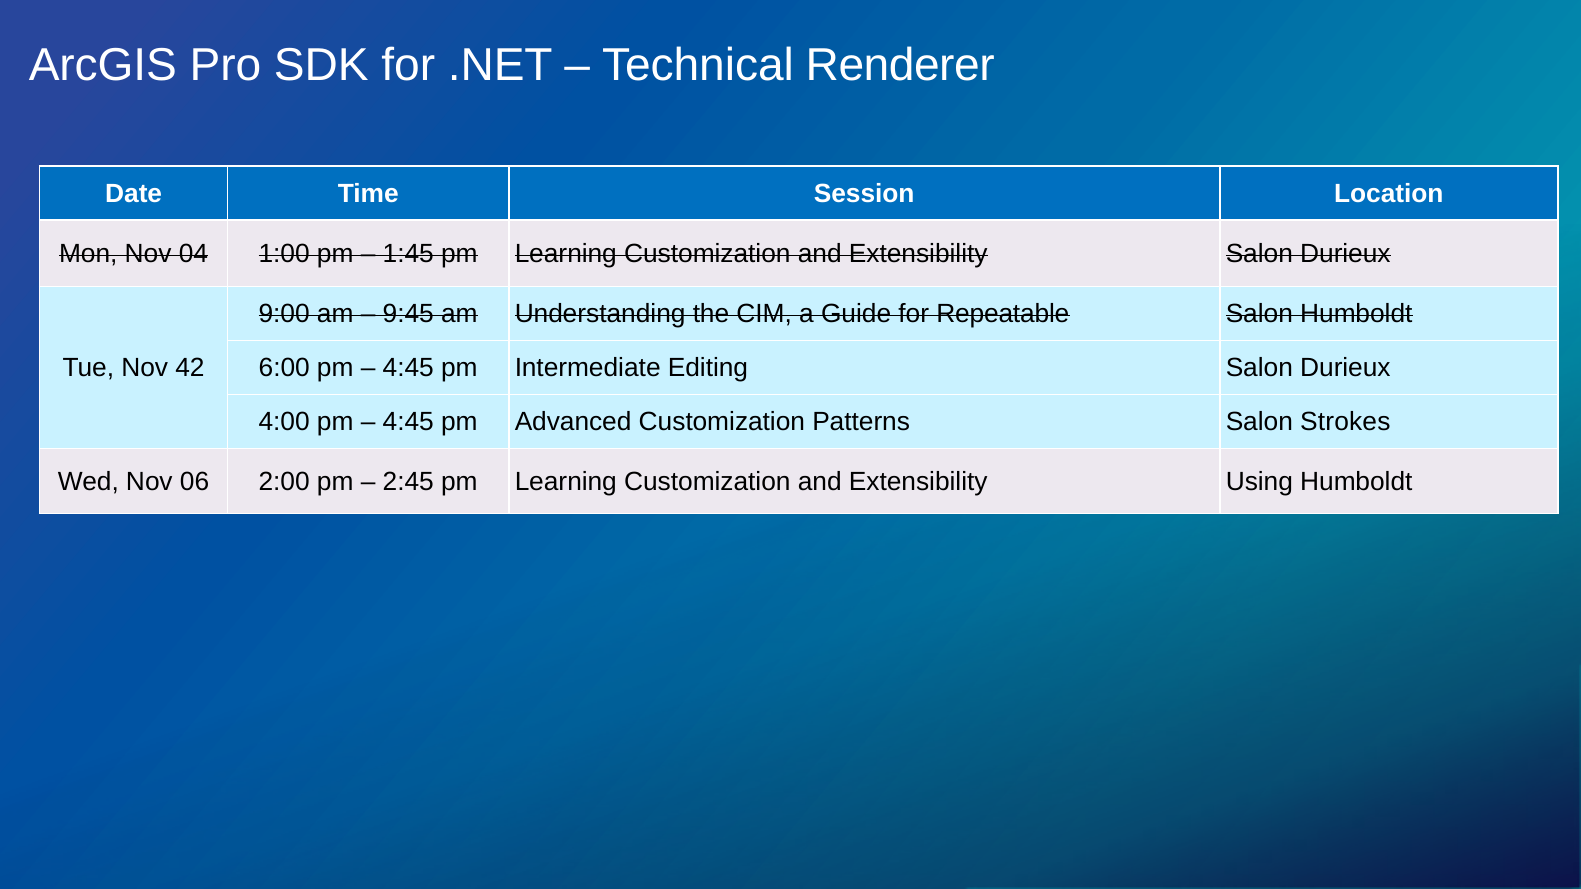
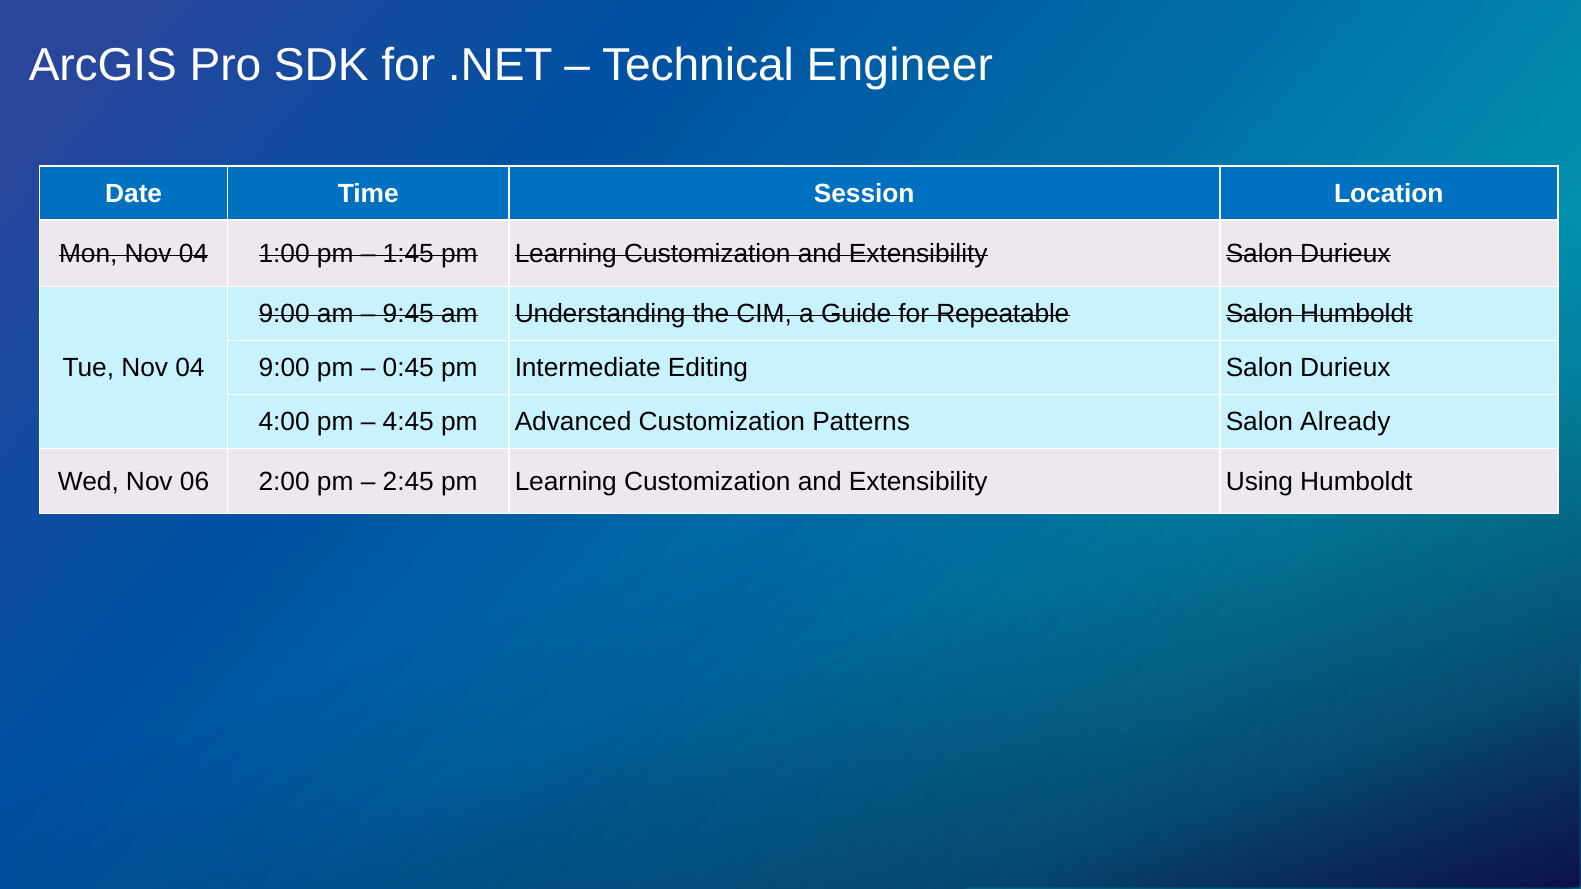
Renderer: Renderer -> Engineer
Tue Nov 42: 42 -> 04
6:00 at (284, 368): 6:00 -> 9:00
4:45 at (408, 368): 4:45 -> 0:45
Strokes: Strokes -> Already
